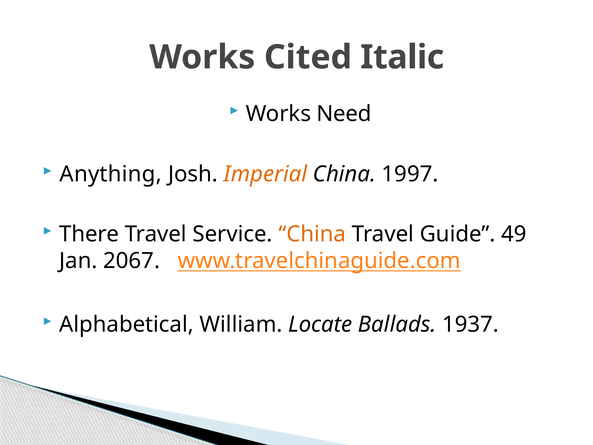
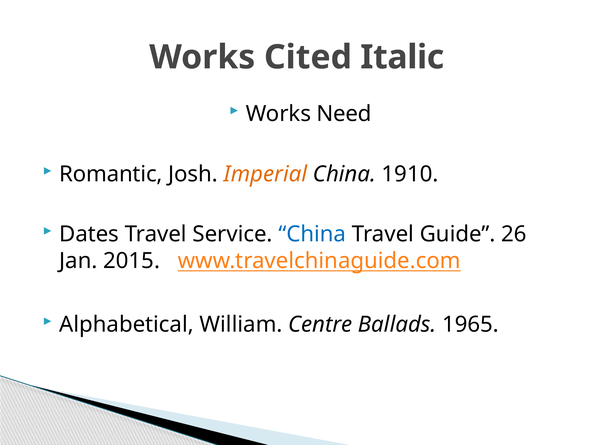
Anything: Anything -> Romantic
1997: 1997 -> 1910
There: There -> Dates
China at (312, 234) colour: orange -> blue
49: 49 -> 26
2067: 2067 -> 2015
Locate: Locate -> Centre
1937: 1937 -> 1965
